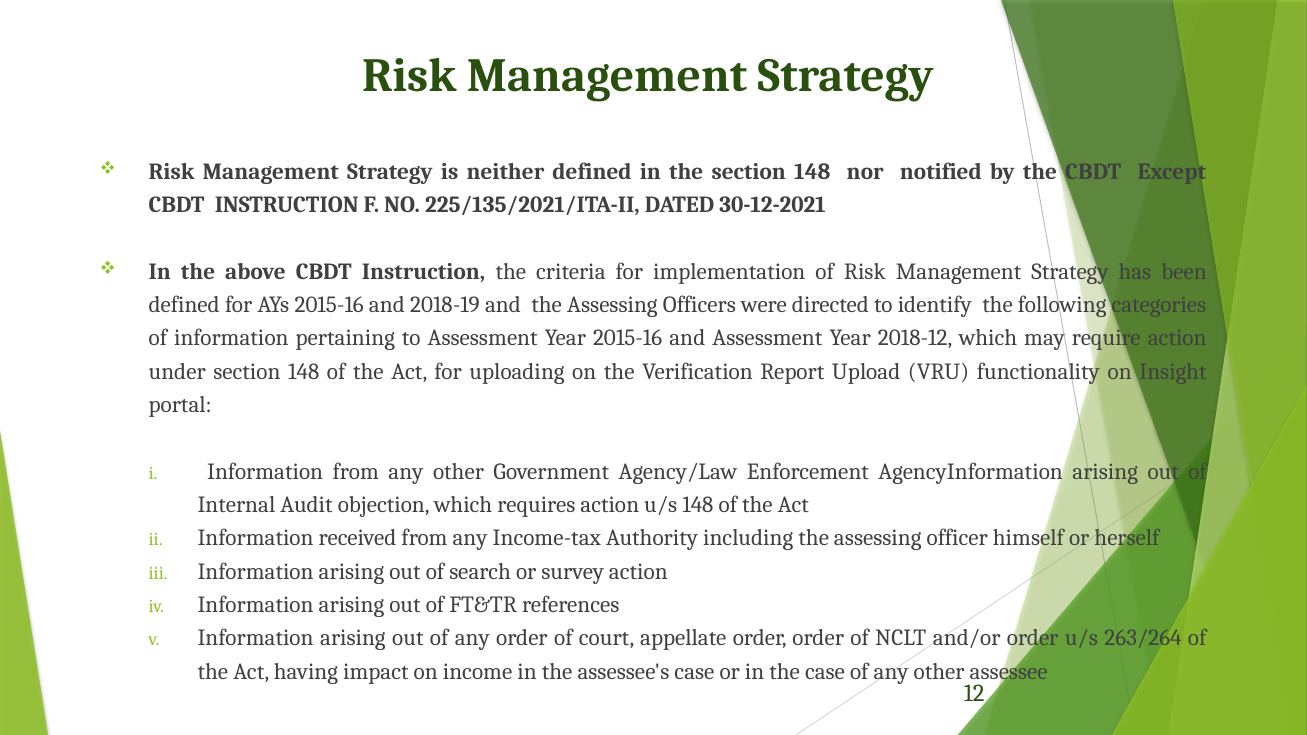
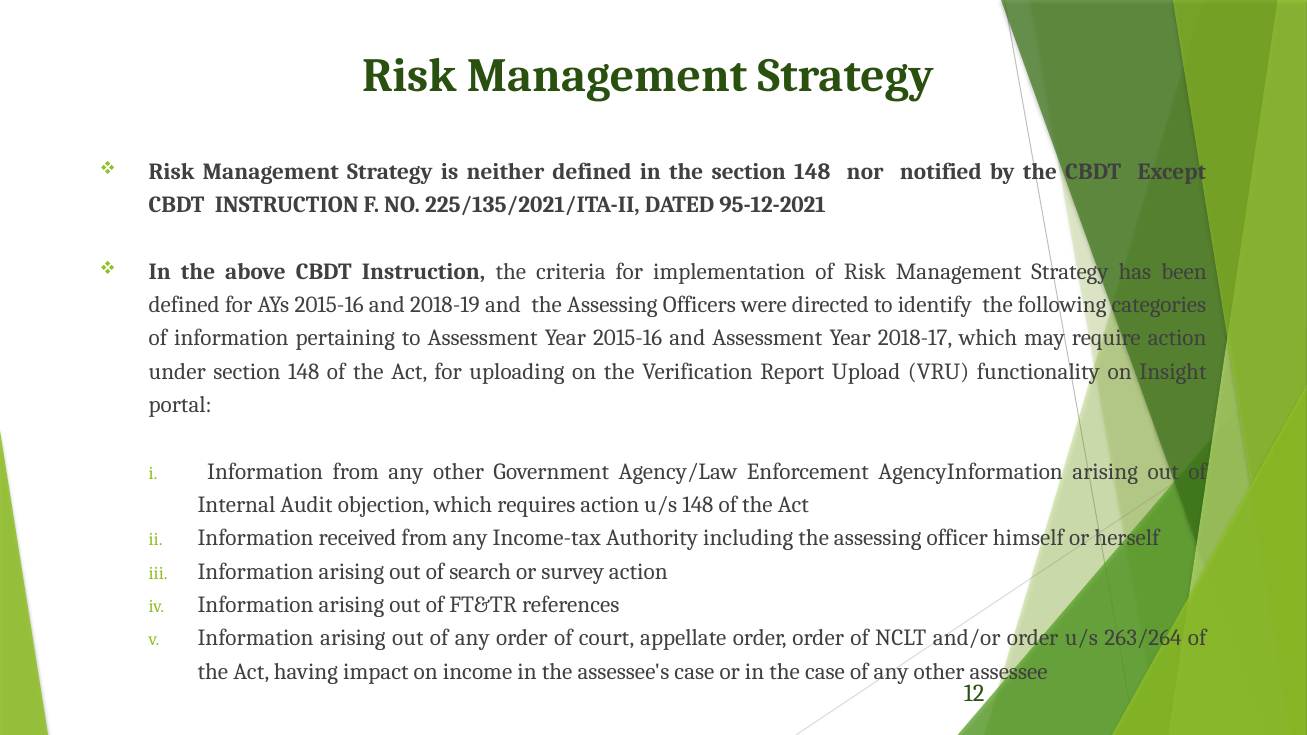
30-12-2021: 30-12-2021 -> 95-12-2021
2018-12: 2018-12 -> 2018-17
